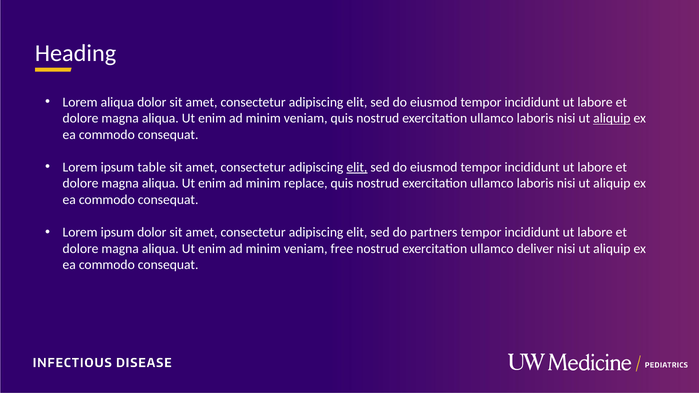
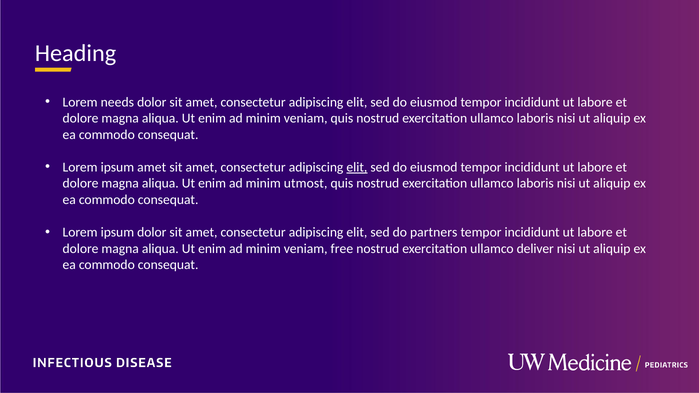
Lorem aliqua: aliqua -> needs
aliquip at (612, 118) underline: present -> none
ipsum table: table -> amet
replace: replace -> utmost
